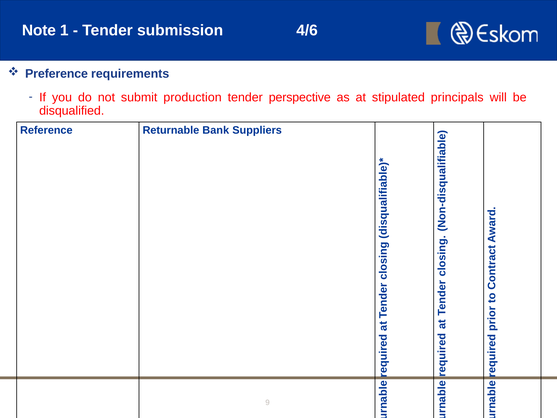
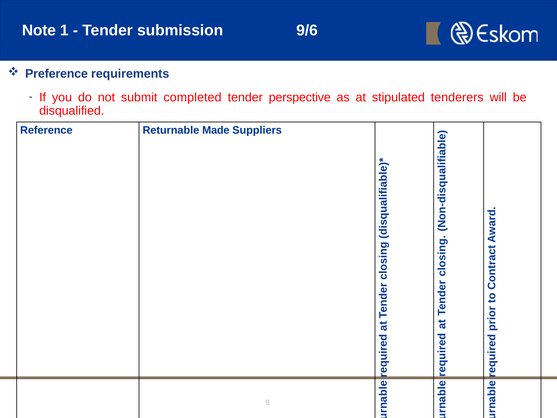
4/6: 4/6 -> 9/6
production: production -> completed
stipulated principals: principals -> tenderers
Bank: Bank -> Made
